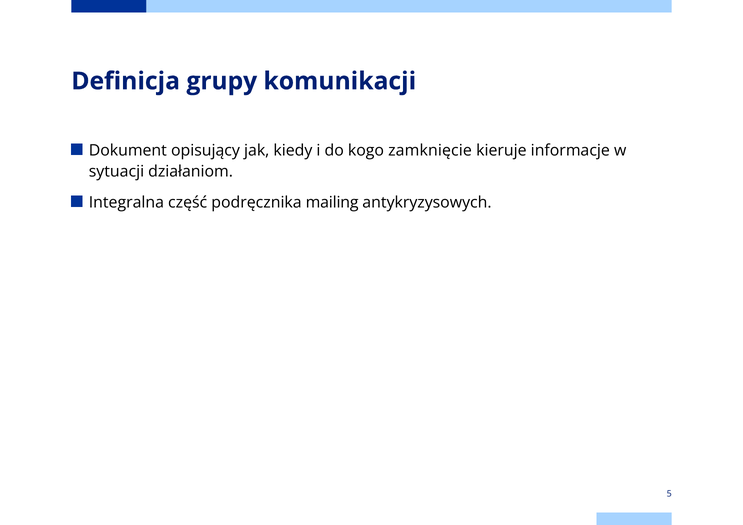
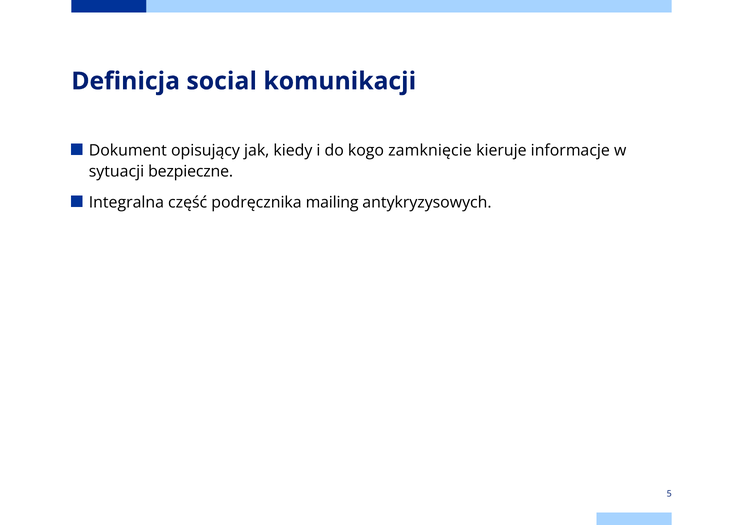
grupy: grupy -> social
działaniom: działaniom -> bezpieczne
